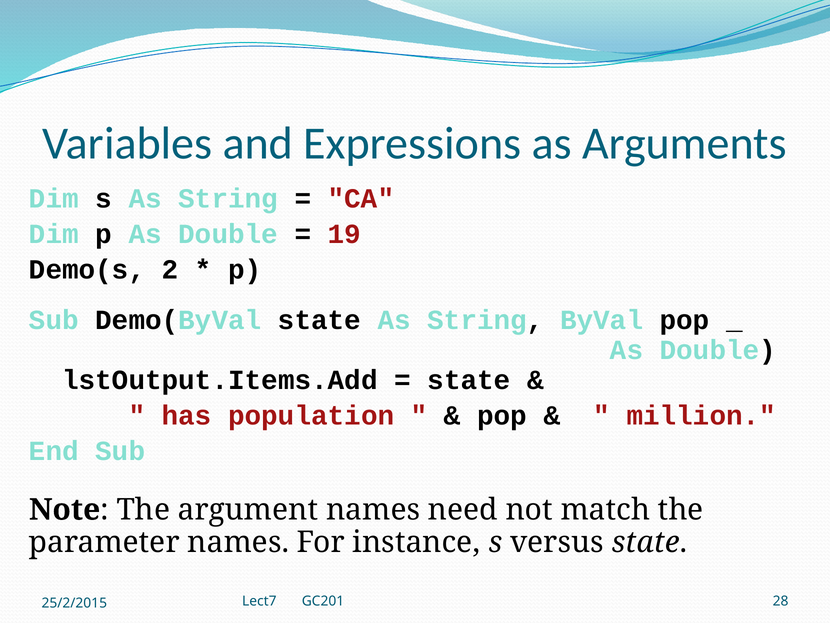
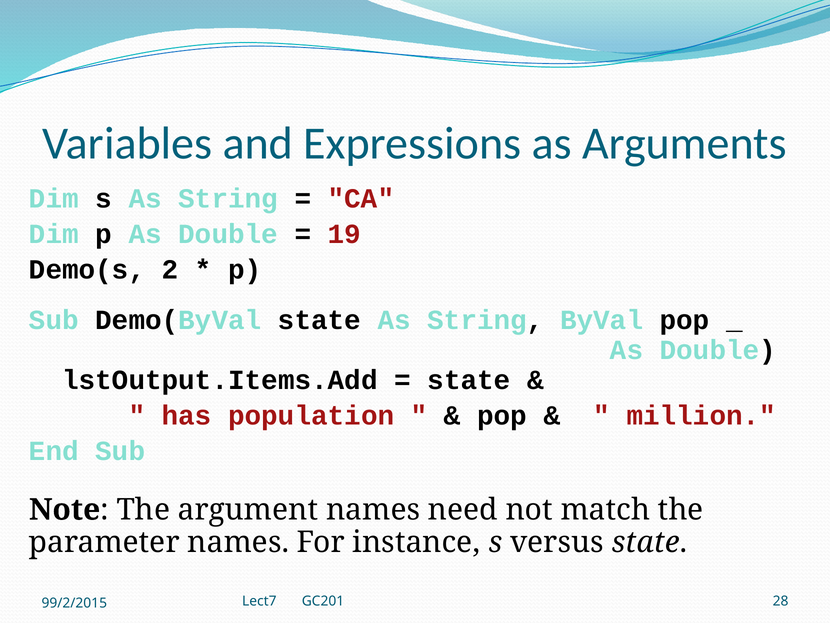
25/2/2015: 25/2/2015 -> 99/2/2015
